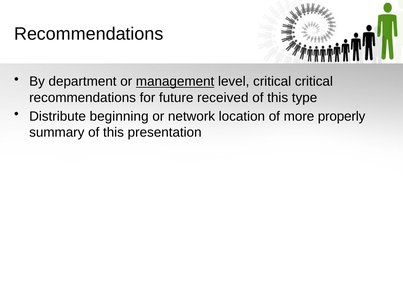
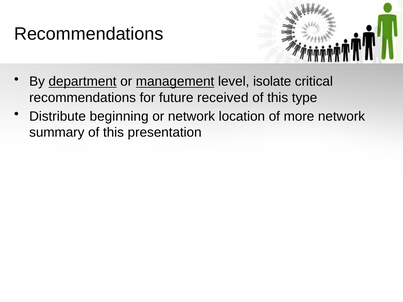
department underline: none -> present
level critical: critical -> isolate
more properly: properly -> network
